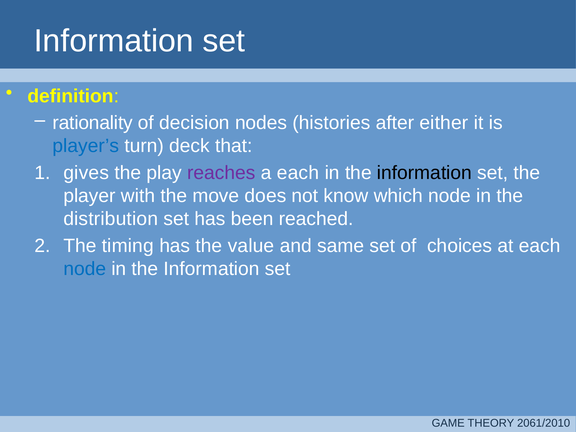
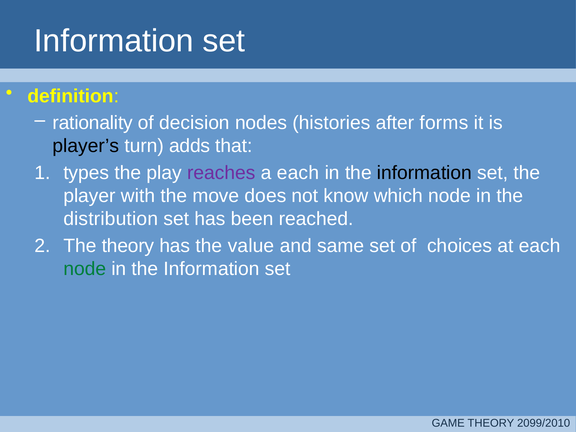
either: either -> forms
player’s colour: blue -> black
deck: deck -> adds
gives: gives -> types
The timing: timing -> theory
node at (85, 269) colour: blue -> green
2061/2010: 2061/2010 -> 2099/2010
